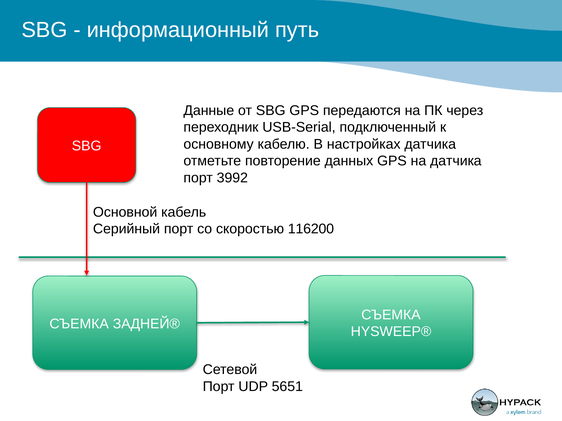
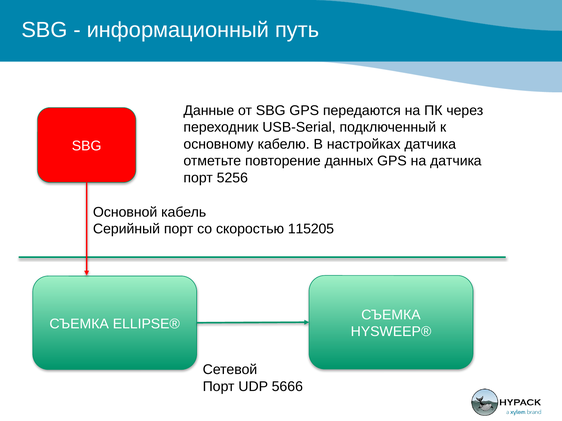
3992: 3992 -> 5256
116200: 116200 -> 115205
ЗАДНЕЙ®: ЗАДНЕЙ® -> ELLIPSE®
5651: 5651 -> 5666
